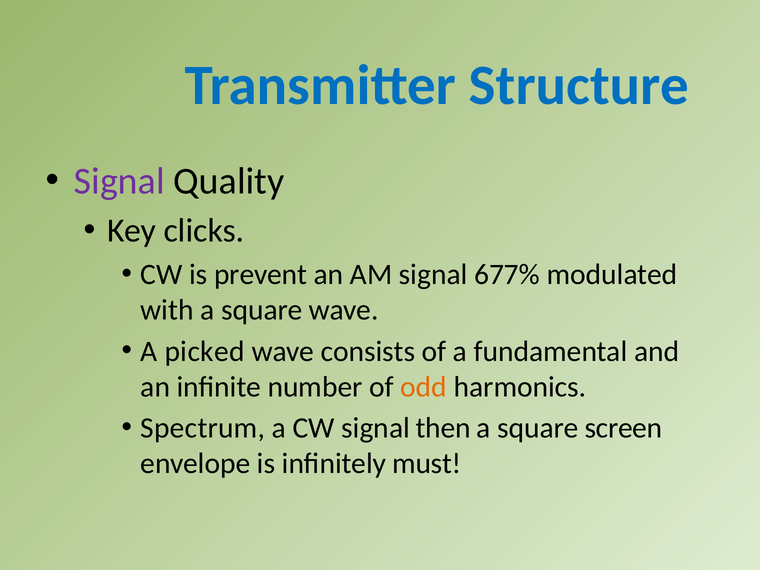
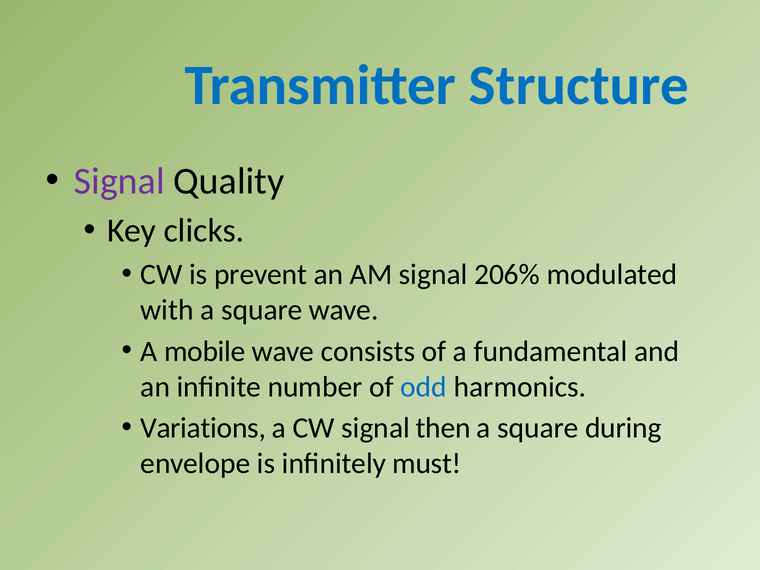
677%: 677% -> 206%
picked: picked -> mobile
odd colour: orange -> blue
Spectrum: Spectrum -> Variations
screen: screen -> during
